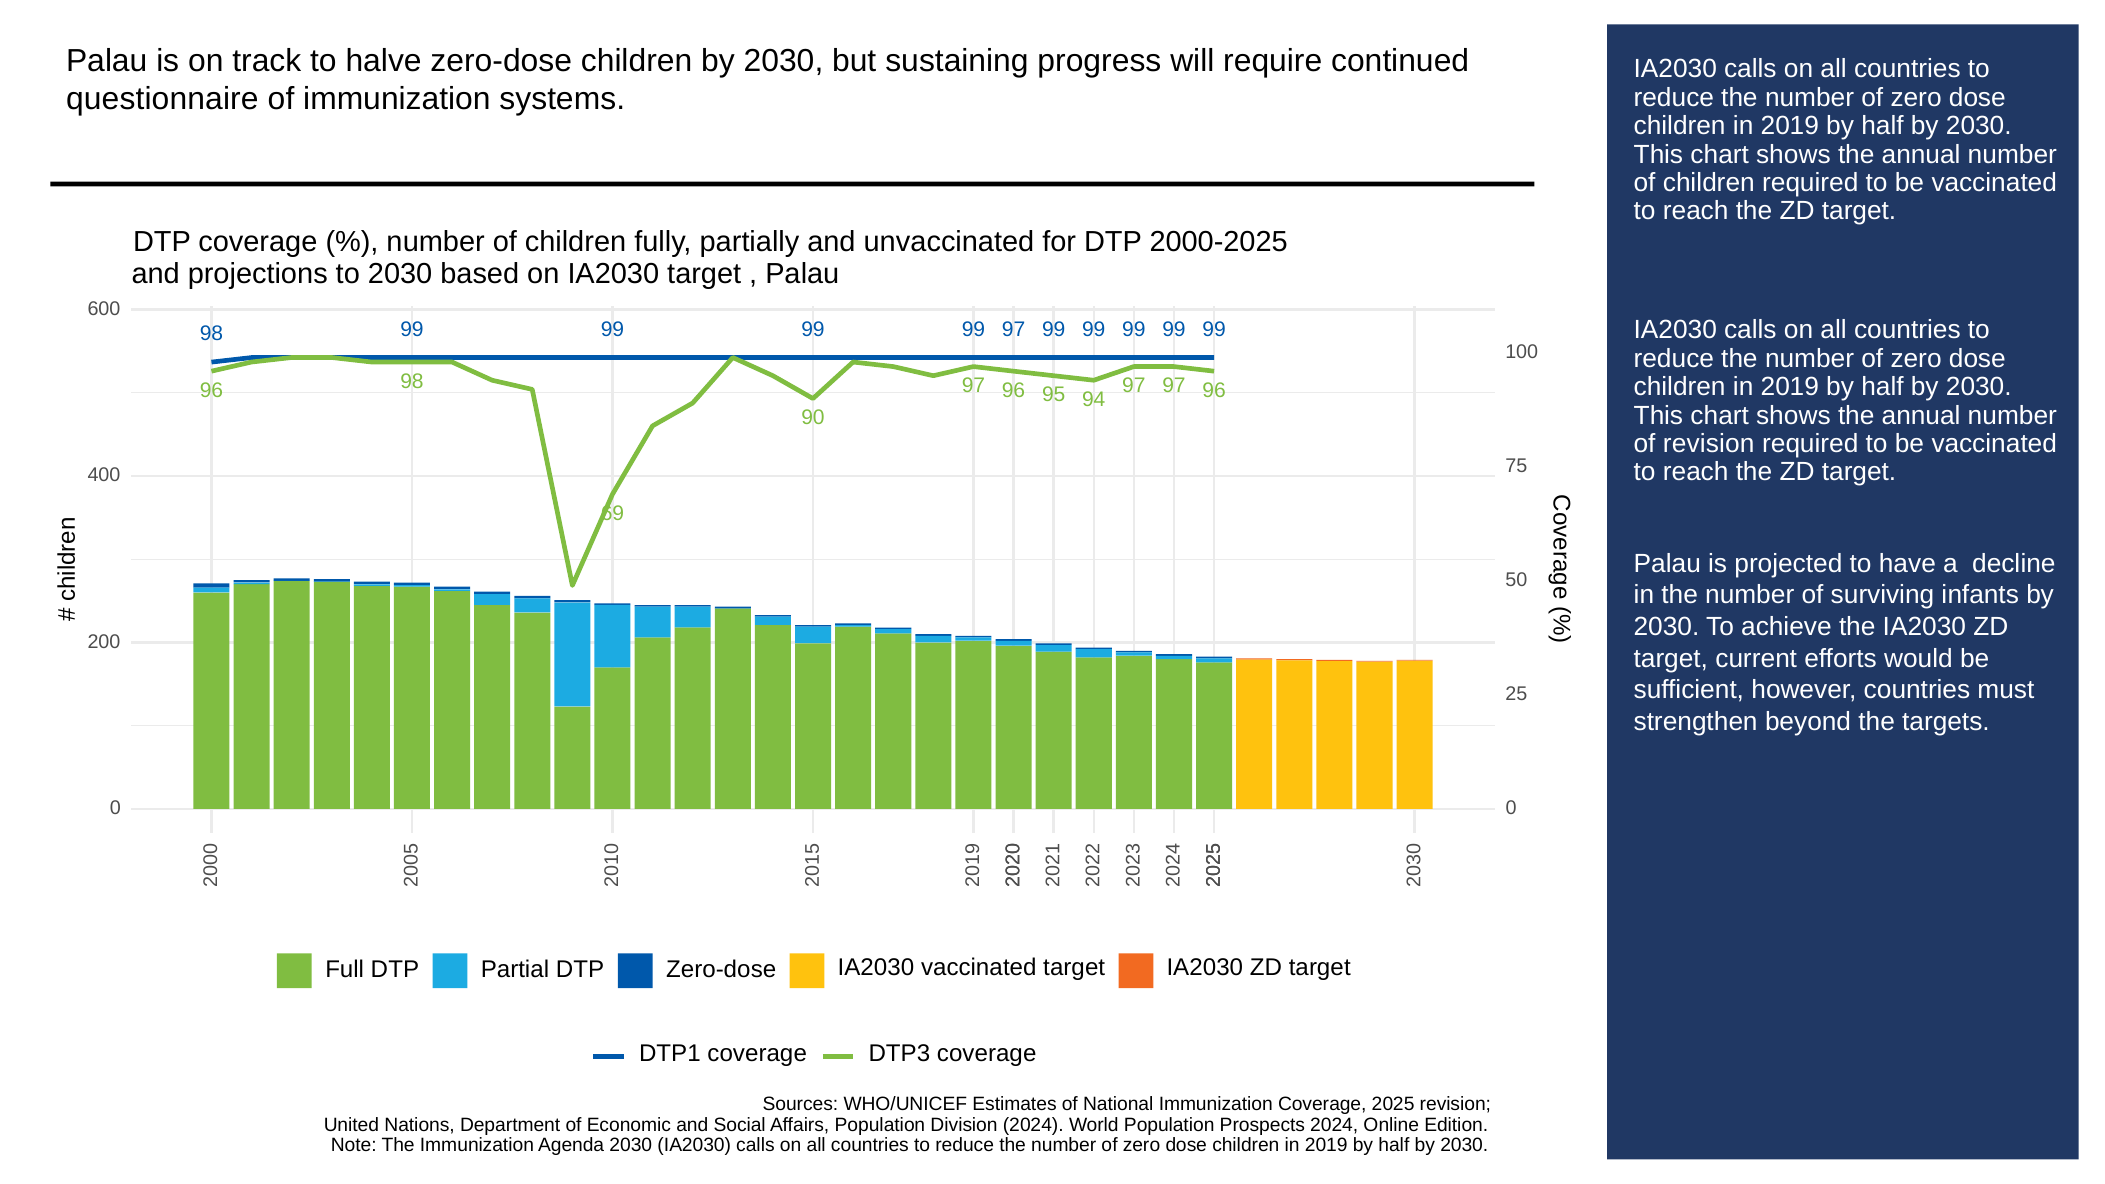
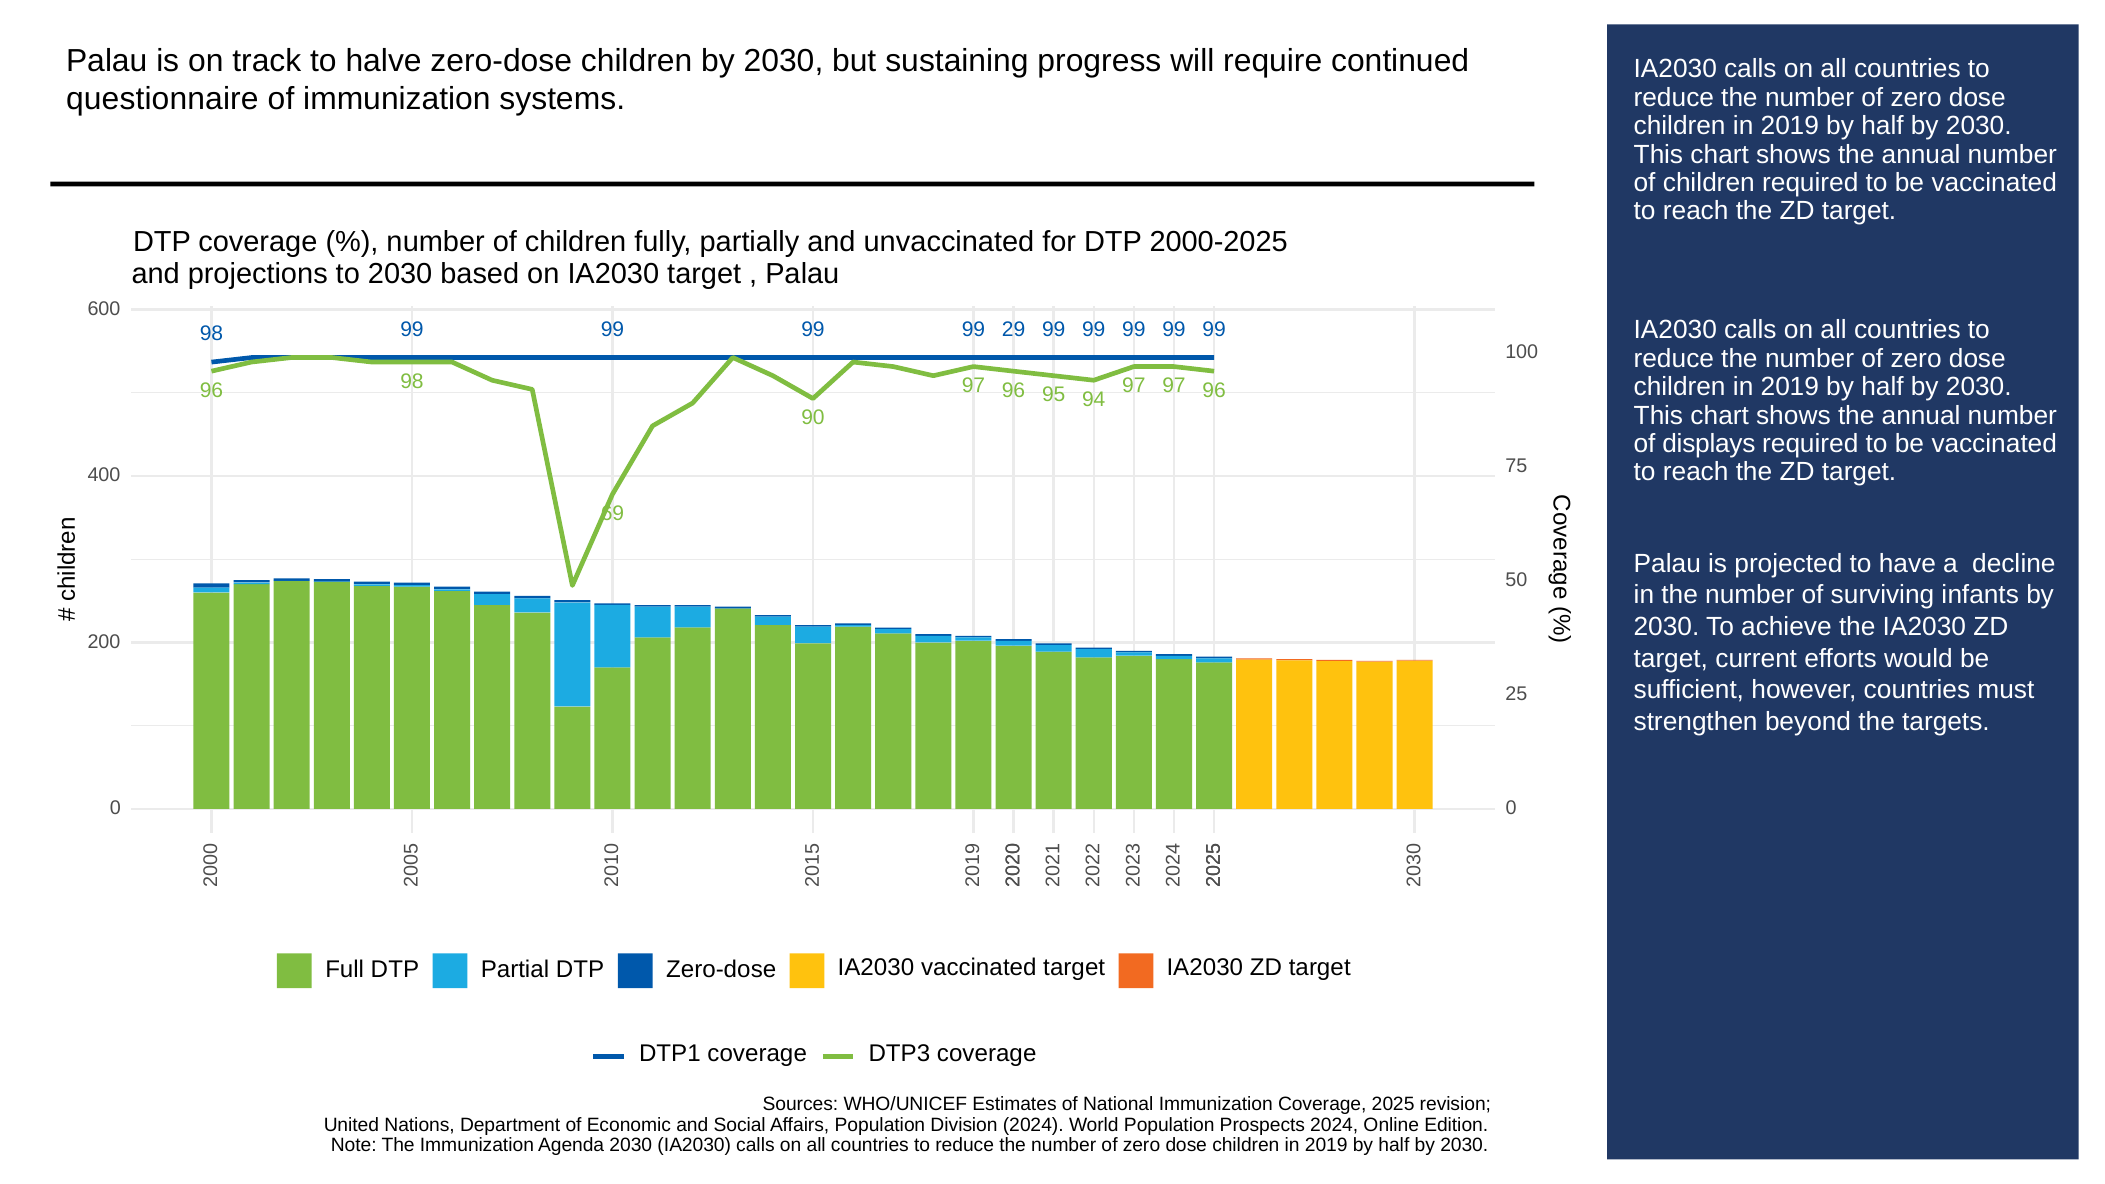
99 97: 97 -> 29
of revision: revision -> displays
